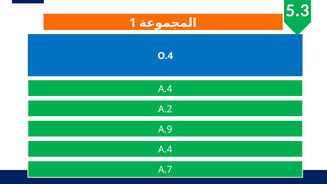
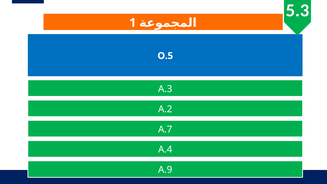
O.4: O.4 -> O.5
A.4 at (165, 89): A.4 -> A.3
A.9: A.9 -> A.7
A.7: A.7 -> A.9
